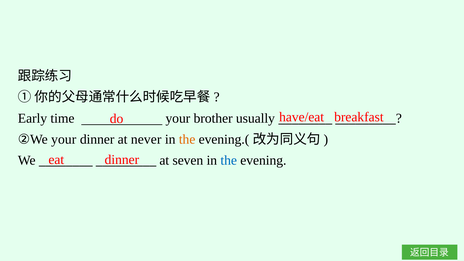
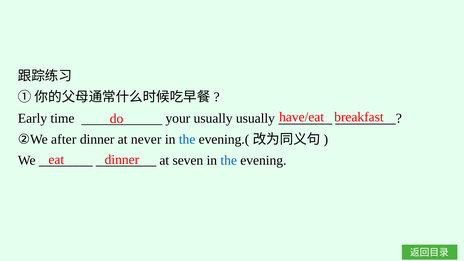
your brother: brother -> usually
②We your: your -> after
the at (187, 139) colour: orange -> blue
